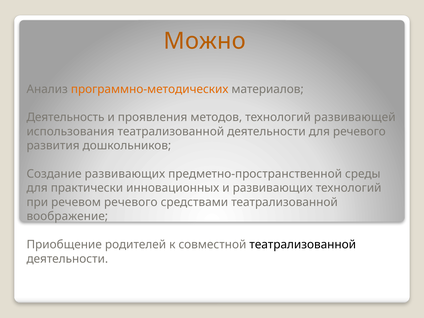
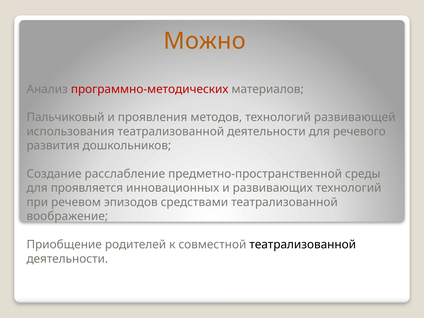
программно-методических colour: orange -> red
Деятельность: Деятельность -> Пальчиковый
Создание развивающих: развивающих -> расслабление
практически: практически -> проявляется
речевом речевого: речевого -> эпизодов
